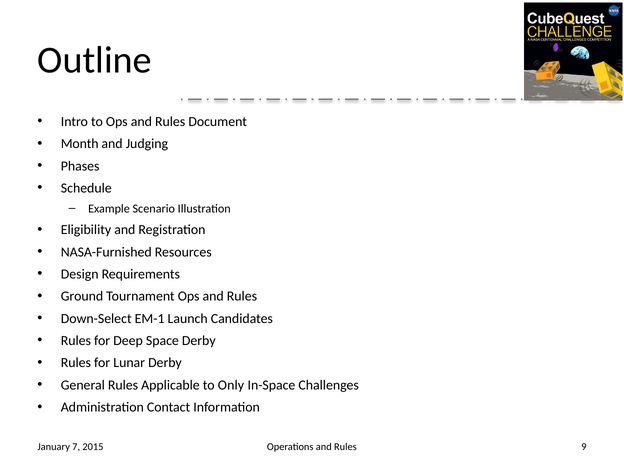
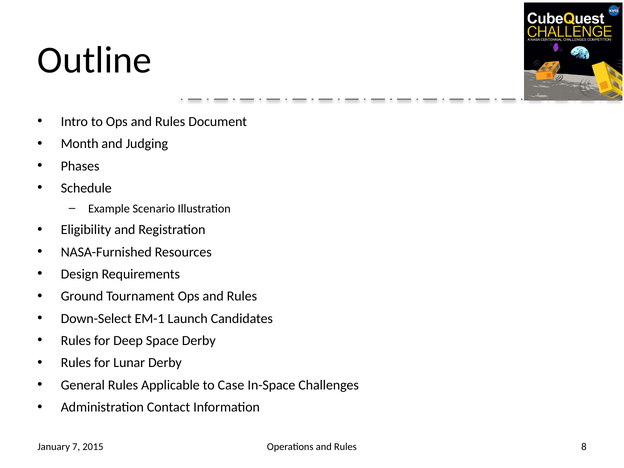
Only: Only -> Case
9: 9 -> 8
